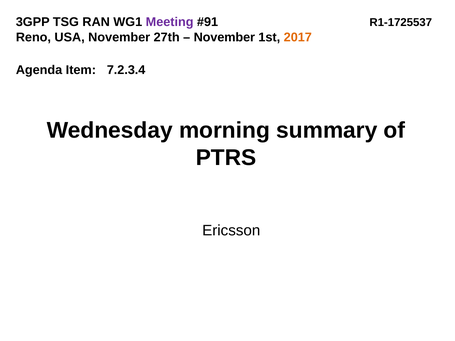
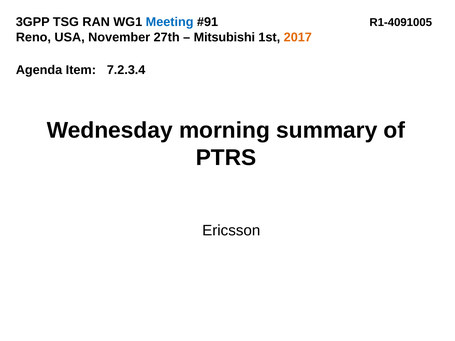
Meeting colour: purple -> blue
R1-1725537: R1-1725537 -> R1-4091005
November at (224, 37): November -> Mitsubishi
